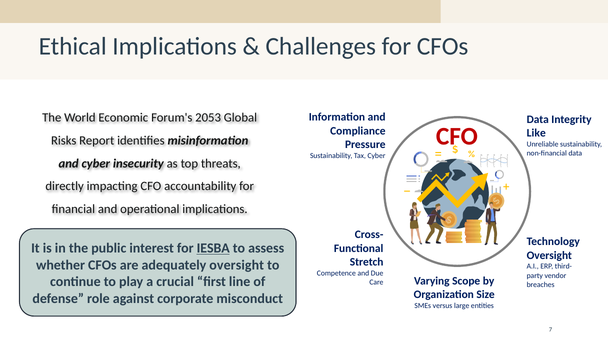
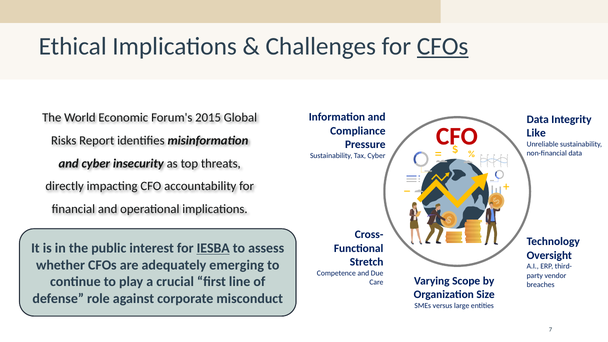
CFOs at (443, 46) underline: none -> present
2053: 2053 -> 2015
adequately oversight: oversight -> emerging
